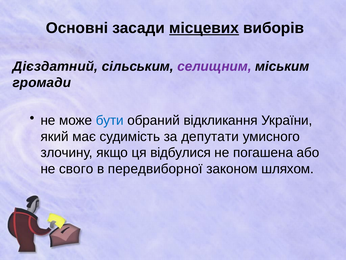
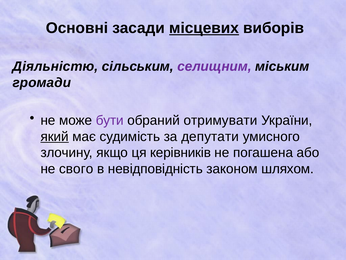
Дієздатний: Дієздатний -> Діяльністю
бути colour: blue -> purple
відкликання: відкликання -> отримувати
який underline: none -> present
відбулися: відбулися -> керівників
передвиборної: передвиборної -> невідповідність
